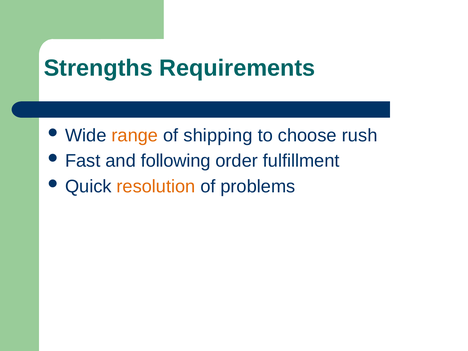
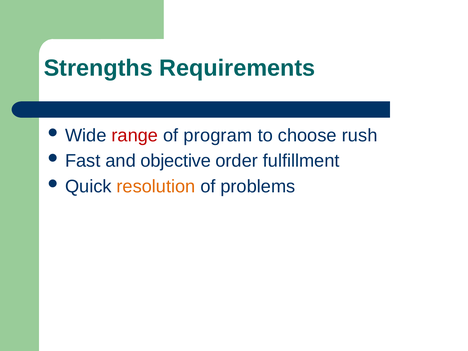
range colour: orange -> red
shipping: shipping -> program
following: following -> objective
